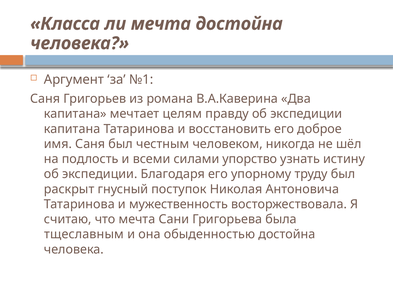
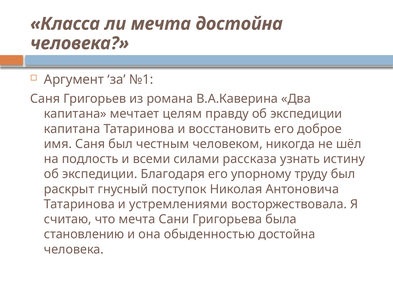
упорство: упорство -> рассказа
мужественность: мужественность -> устремлениями
тщеславным: тщеславным -> становлению
